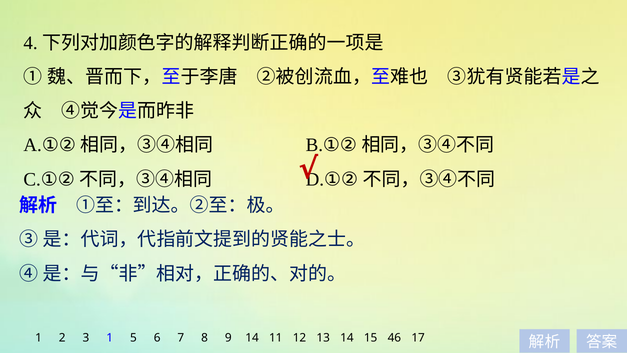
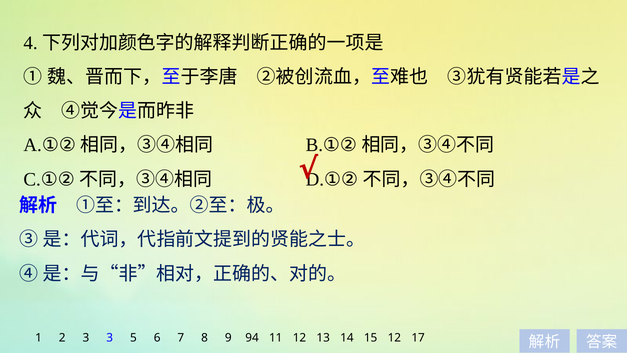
3 1: 1 -> 3
9 14: 14 -> 94
15 46: 46 -> 12
